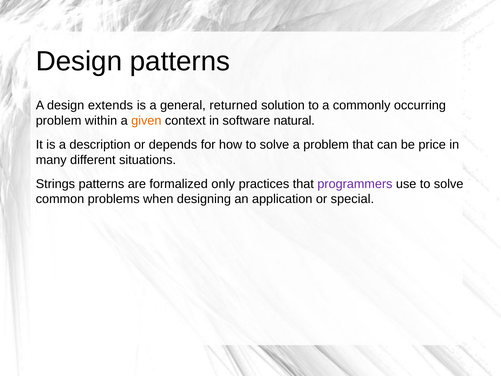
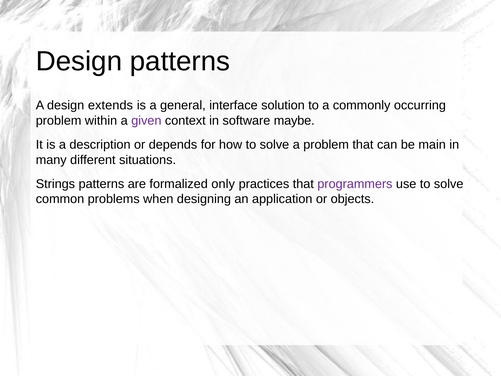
returned: returned -> interface
given colour: orange -> purple
natural: natural -> maybe
price: price -> main
special: special -> objects
